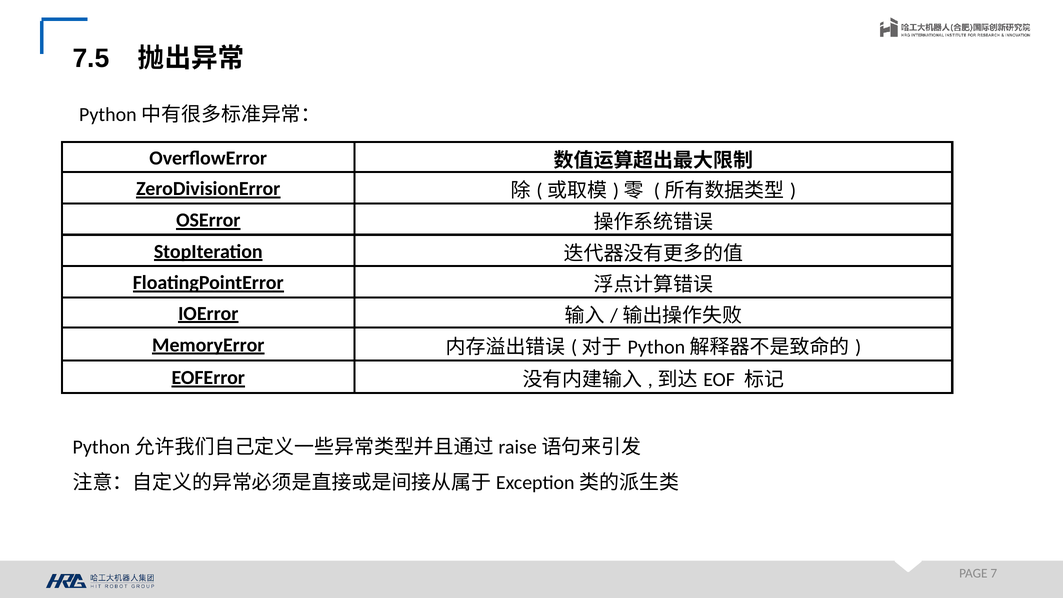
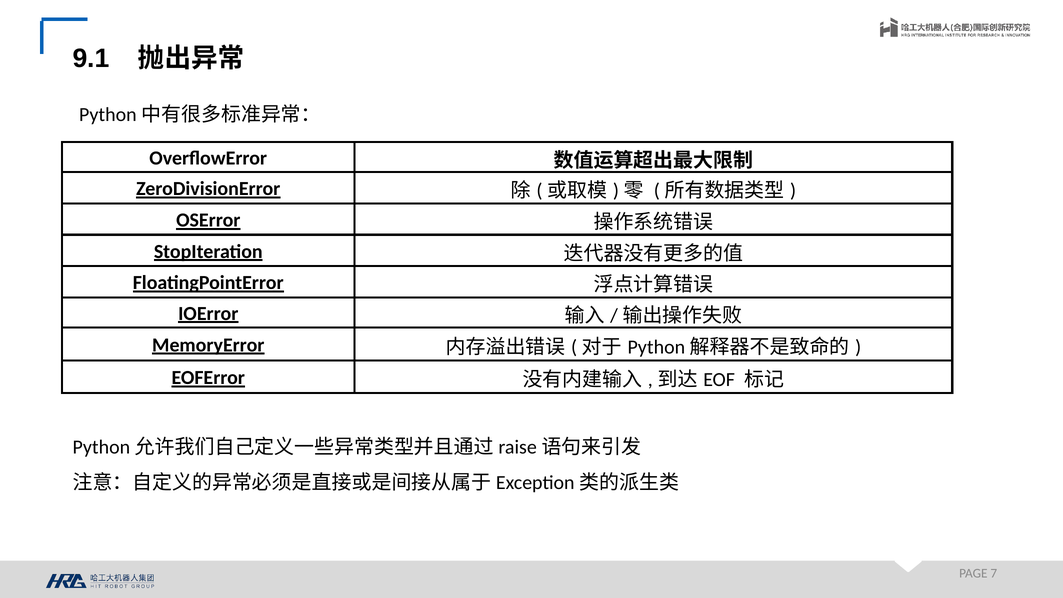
7.5: 7.5 -> 9.1
